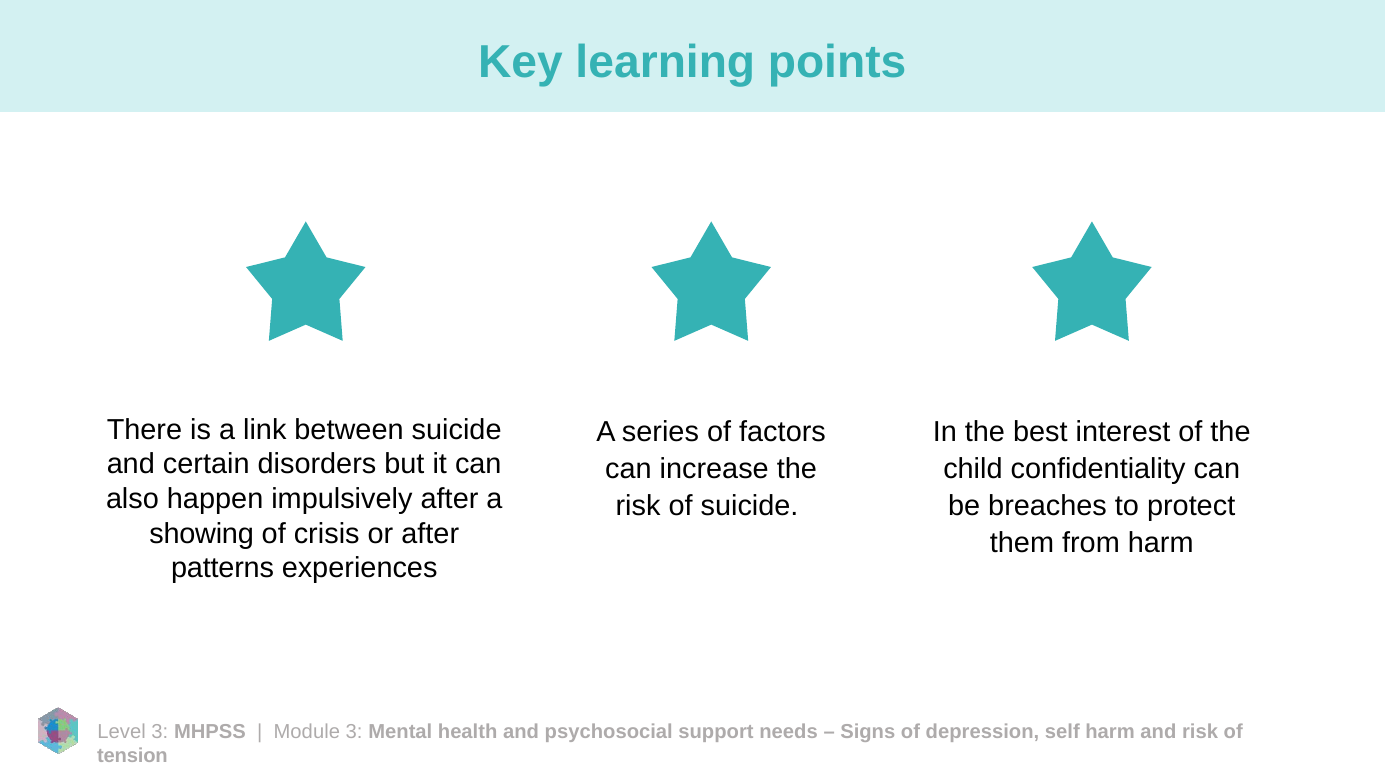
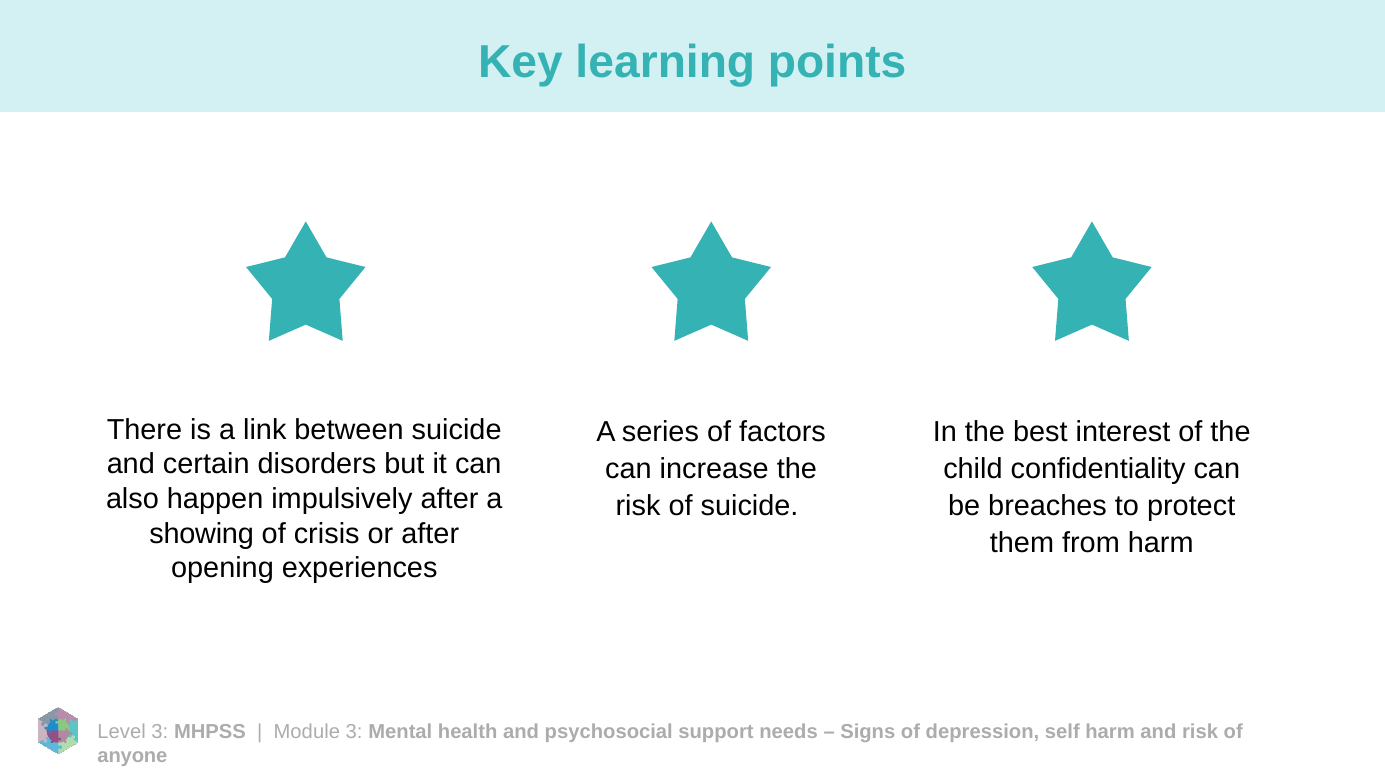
patterns: patterns -> opening
tension: tension -> anyone
